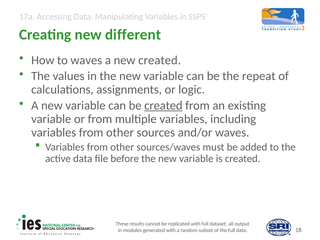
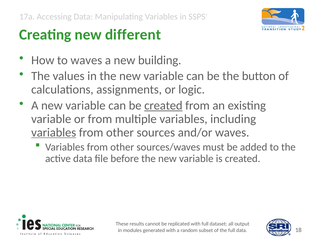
new created: created -> building
repeat: repeat -> button
variables at (54, 132) underline: none -> present
